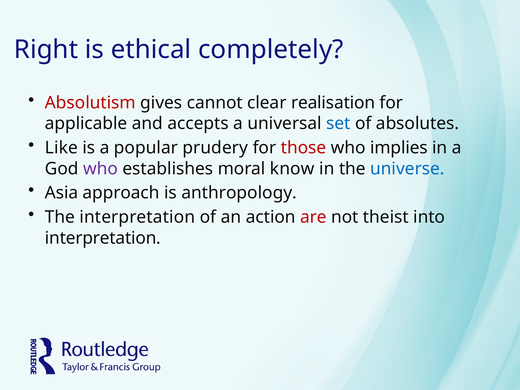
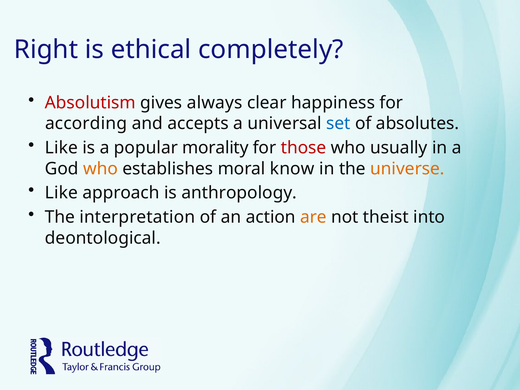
cannot: cannot -> always
realisation: realisation -> happiness
applicable: applicable -> according
prudery: prudery -> morality
implies: implies -> usually
who at (101, 169) colour: purple -> orange
universe colour: blue -> orange
Asia at (62, 193): Asia -> Like
are colour: red -> orange
interpretation at (103, 238): interpretation -> deontological
